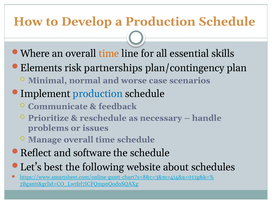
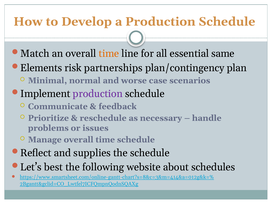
Where: Where -> Match
skills: skills -> same
production at (98, 94) colour: blue -> purple
software: software -> supplies
